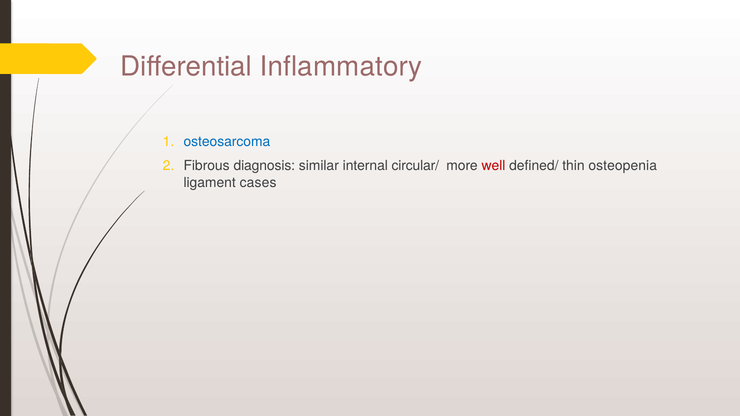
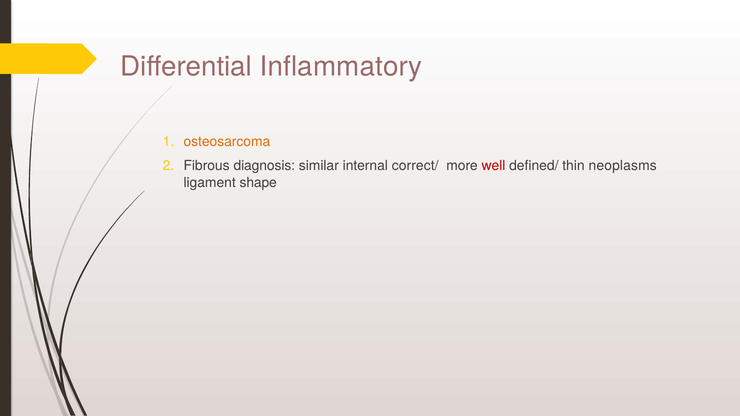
osteosarcoma colour: blue -> orange
circular/: circular/ -> correct/
osteopenia: osteopenia -> neoplasms
cases: cases -> shape
